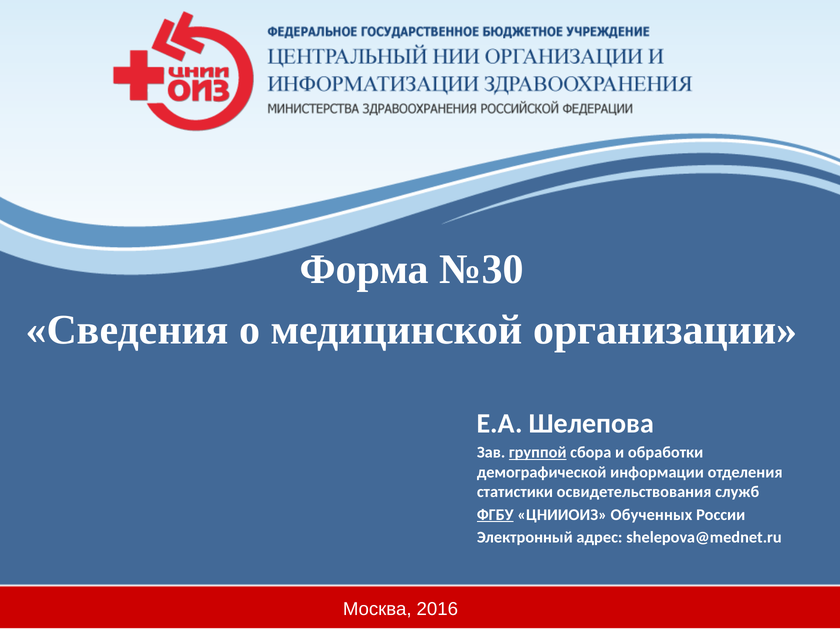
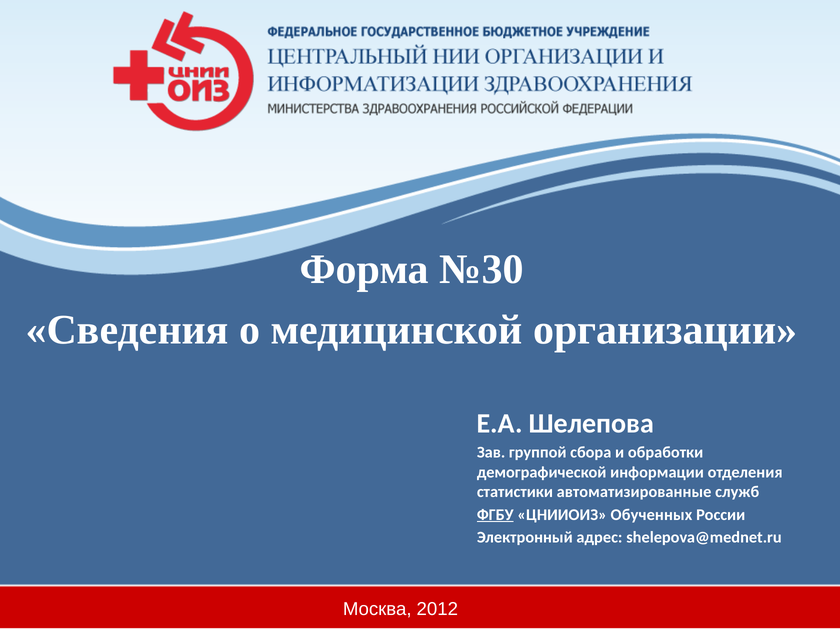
группой underline: present -> none
освидетельствования: освидетельствования -> автоматизированные
2016: 2016 -> 2012
